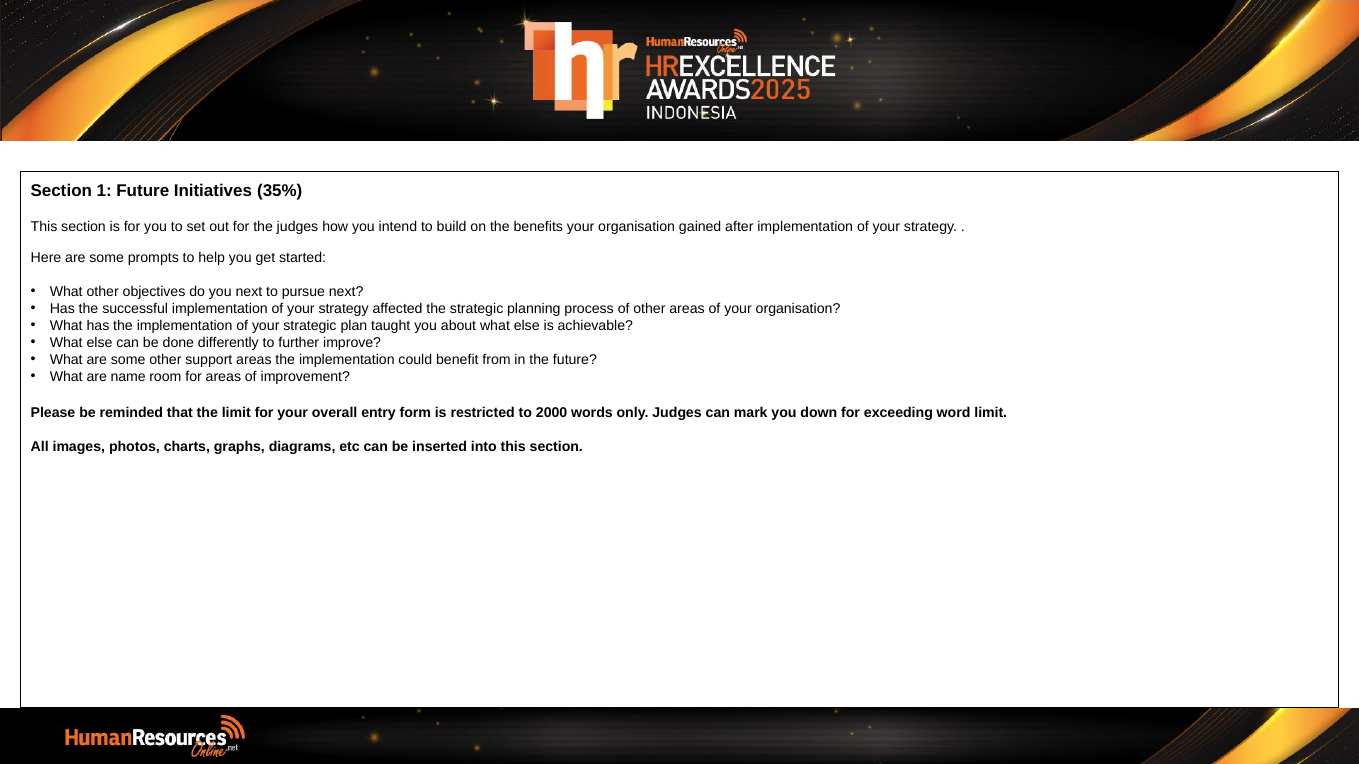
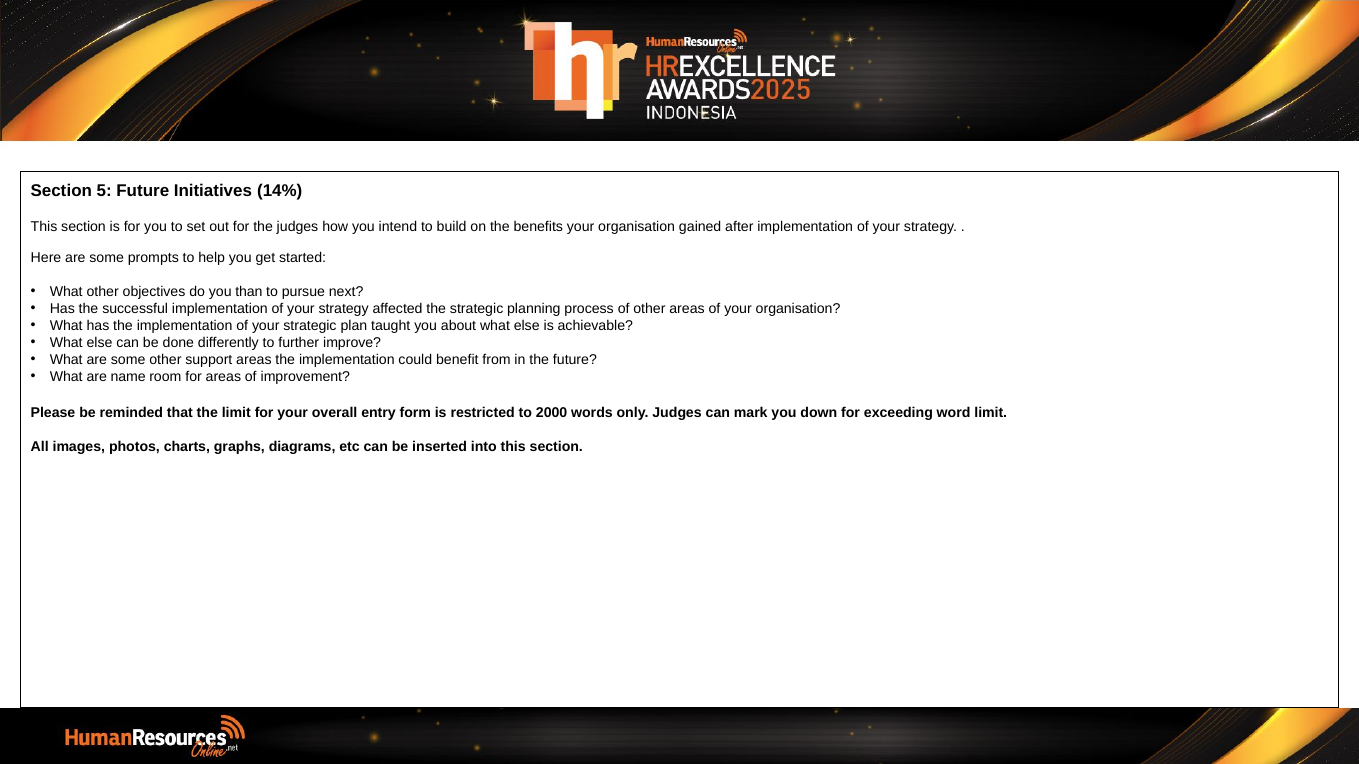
1: 1 -> 5
35%: 35% -> 14%
you next: next -> than
